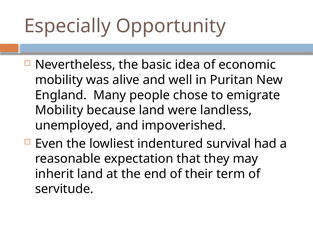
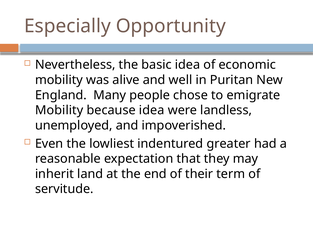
because land: land -> idea
survival: survival -> greater
